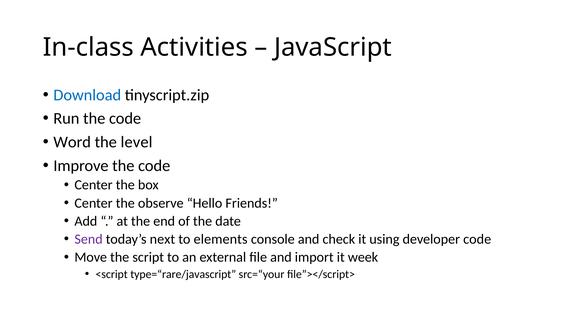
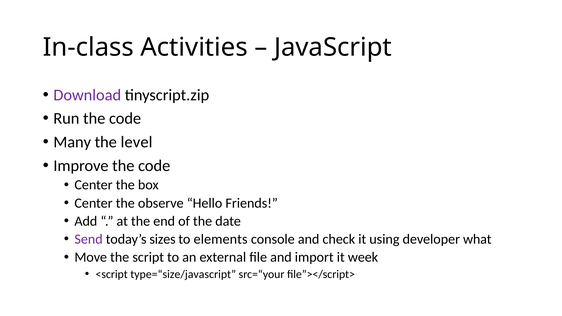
Download colour: blue -> purple
Word: Word -> Many
next: next -> sizes
developer code: code -> what
type=“rare/javascript: type=“rare/javascript -> type=“size/javascript
